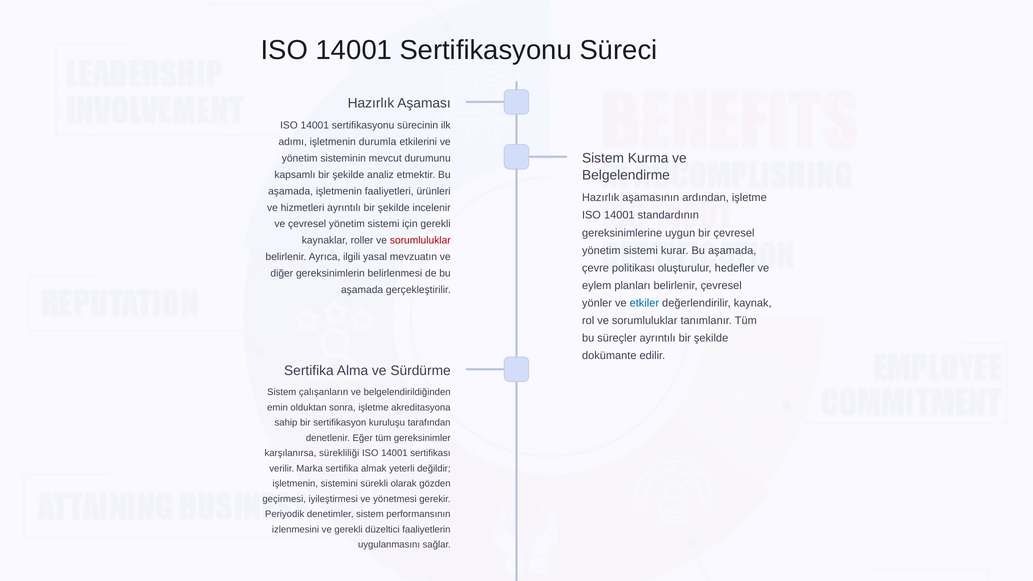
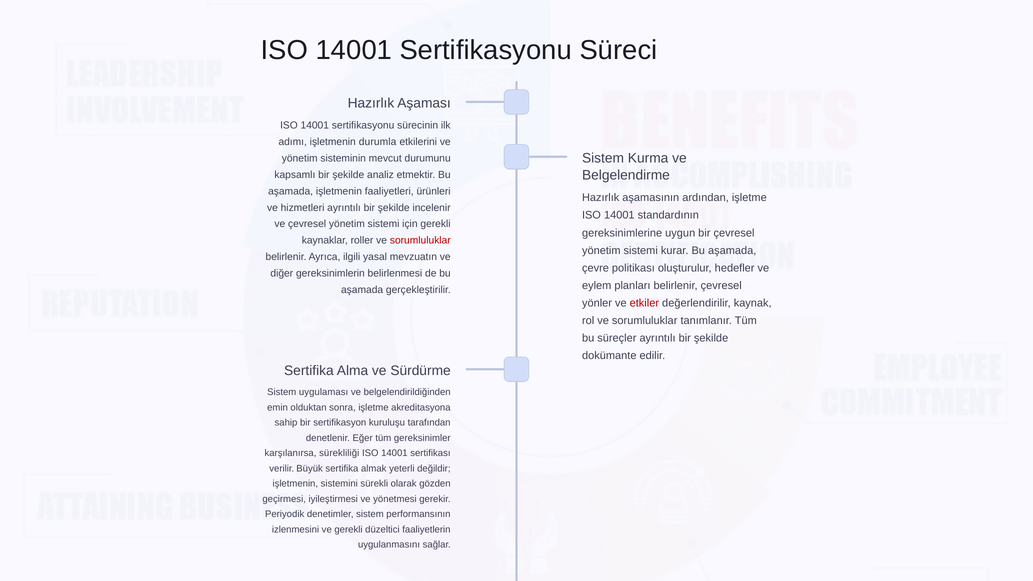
etkiler colour: blue -> red
çalışanların: çalışanların -> uygulaması
Marka: Marka -> Büyük
